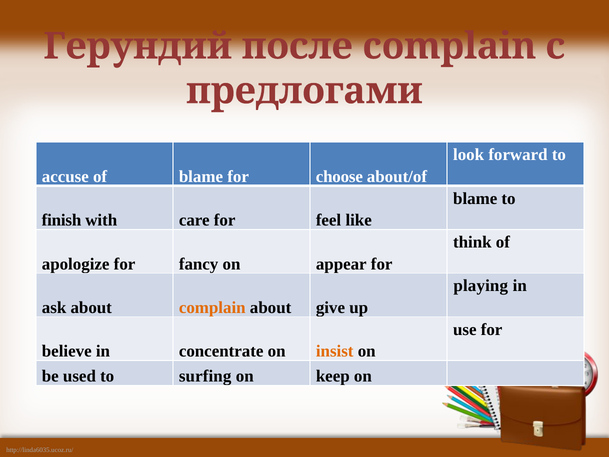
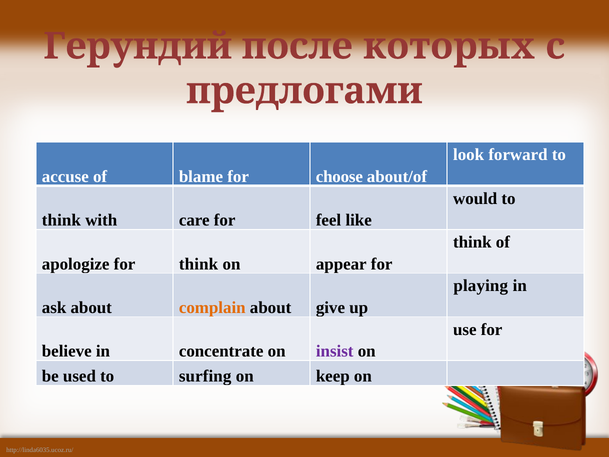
после complain: complain -> которых
blame at (475, 198): blame -> would
finish at (62, 220): finish -> think
apologize for fancy: fancy -> think
insist colour: orange -> purple
